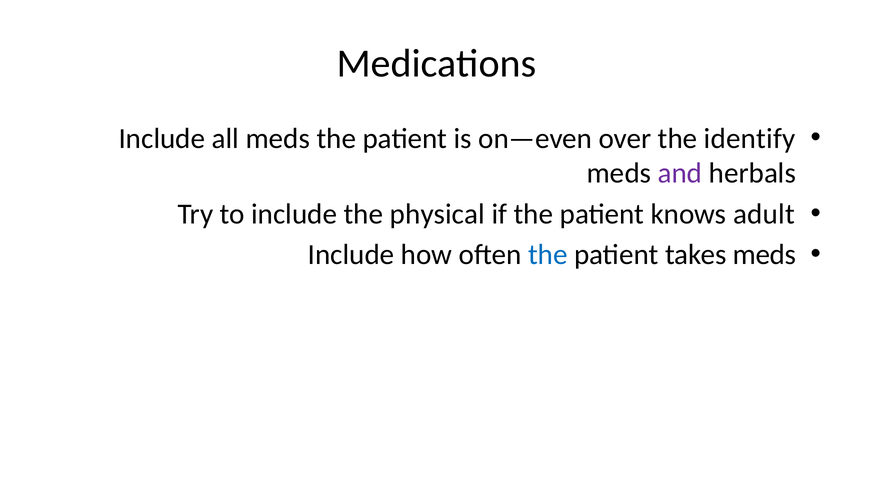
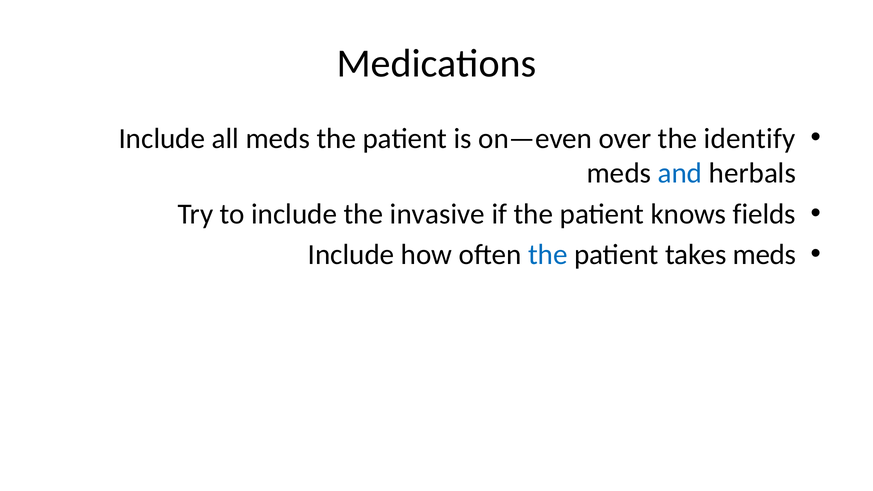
and colour: purple -> blue
physical: physical -> invasive
adult: adult -> fields
